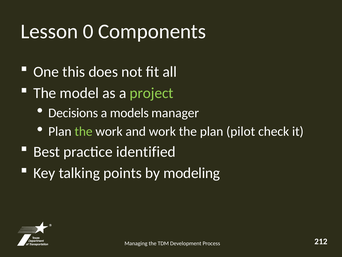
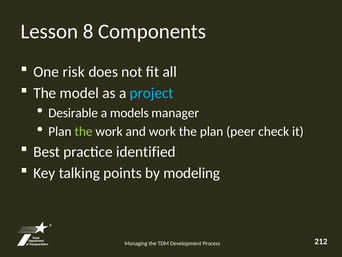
0: 0 -> 8
this: this -> risk
project colour: light green -> light blue
Decisions: Decisions -> Desirable
pilot: pilot -> peer
